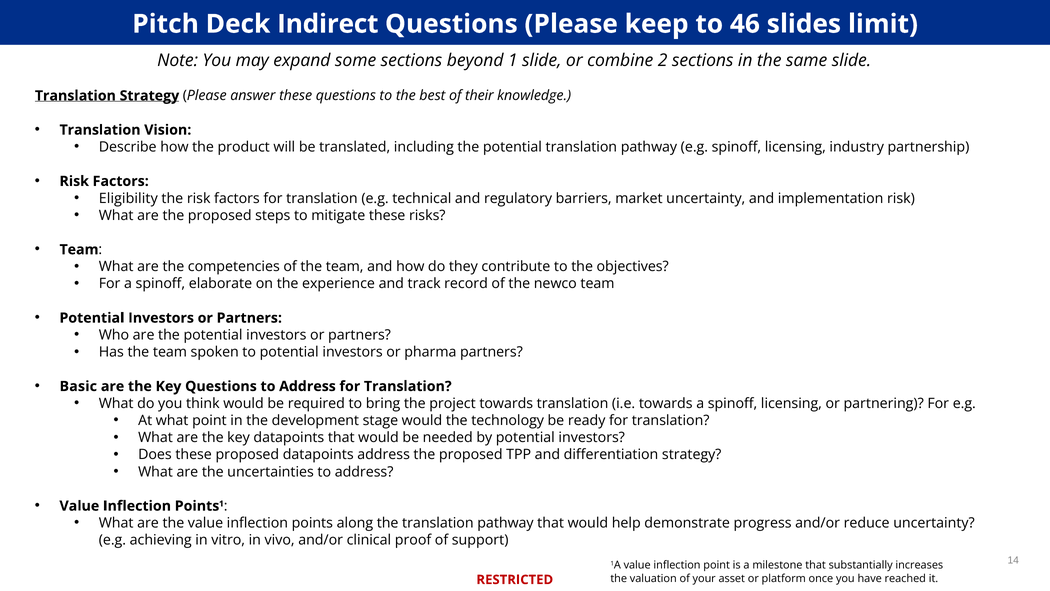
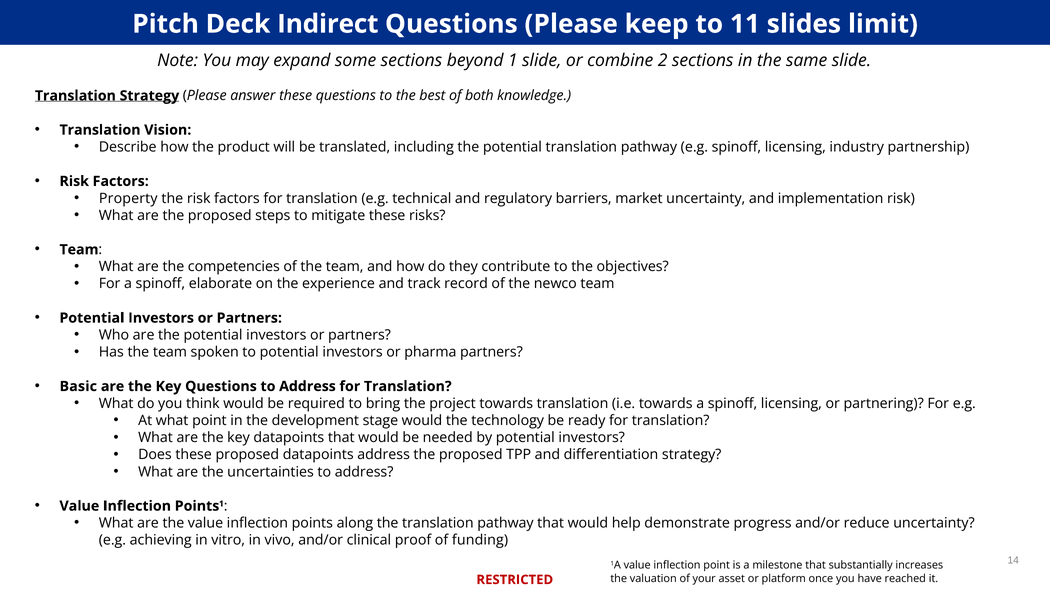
46: 46 -> 11
their: their -> both
Eligibility: Eligibility -> Property
support: support -> funding
